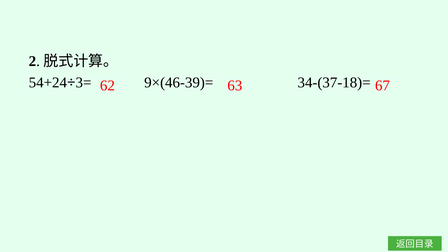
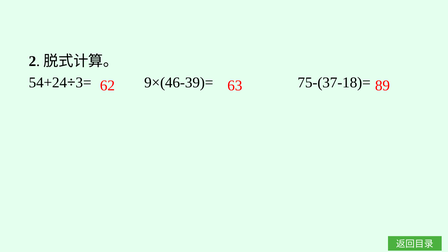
34-(37-18)=: 34-(37-18)= -> 75-(37-18)=
67: 67 -> 89
